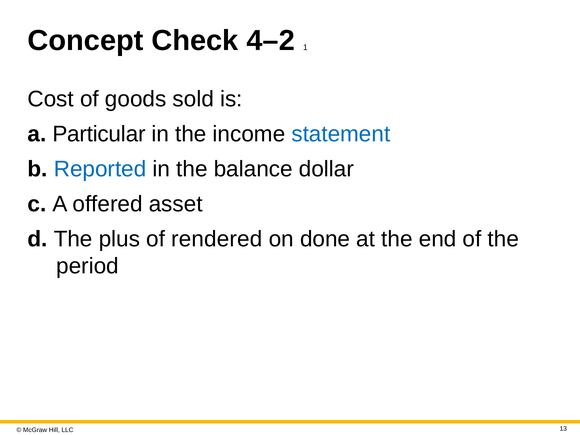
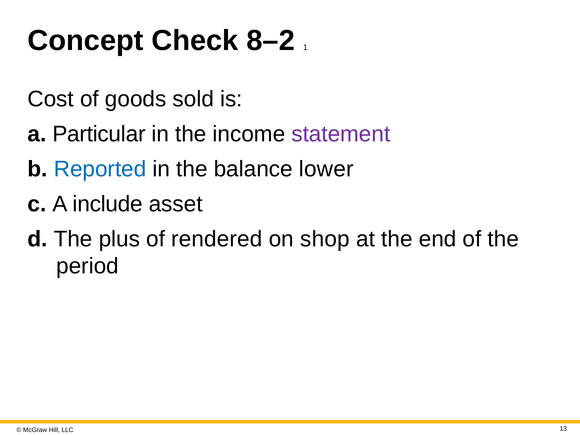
4–2: 4–2 -> 8–2
statement colour: blue -> purple
dollar: dollar -> lower
offered: offered -> include
done: done -> shop
